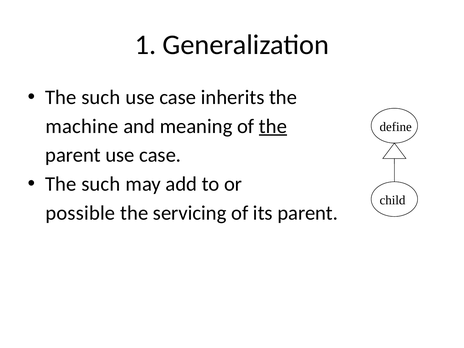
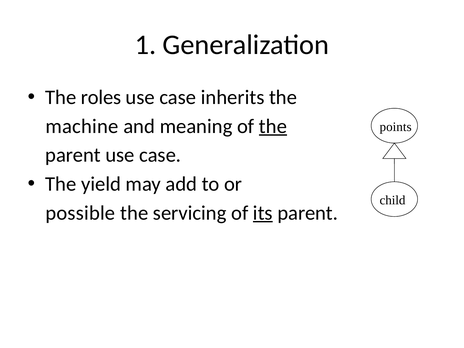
such at (101, 97): such -> roles
define: define -> points
such at (101, 184): such -> yield
its underline: none -> present
